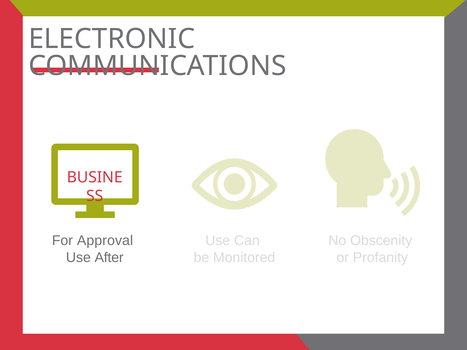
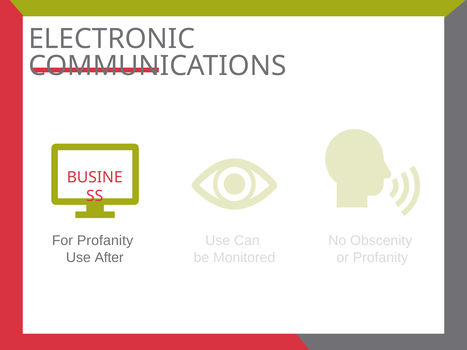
For Approval: Approval -> Profanity
